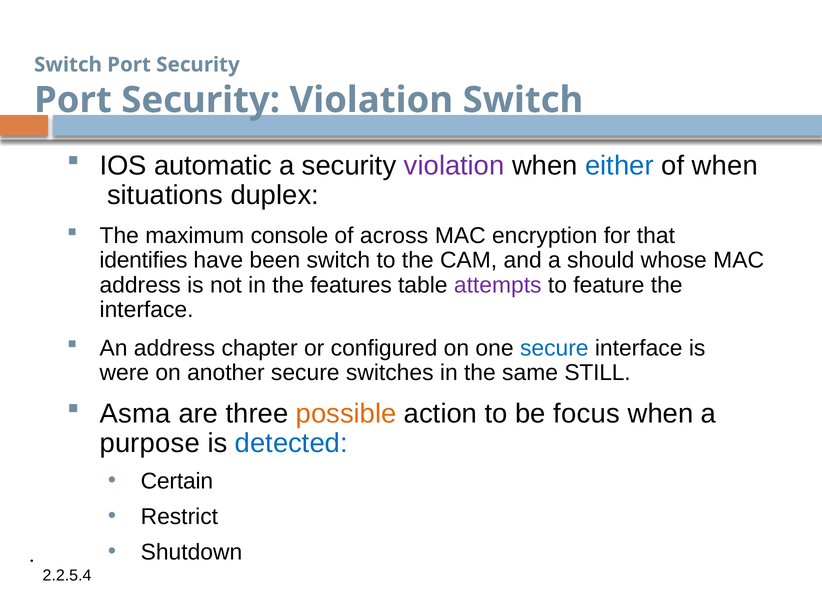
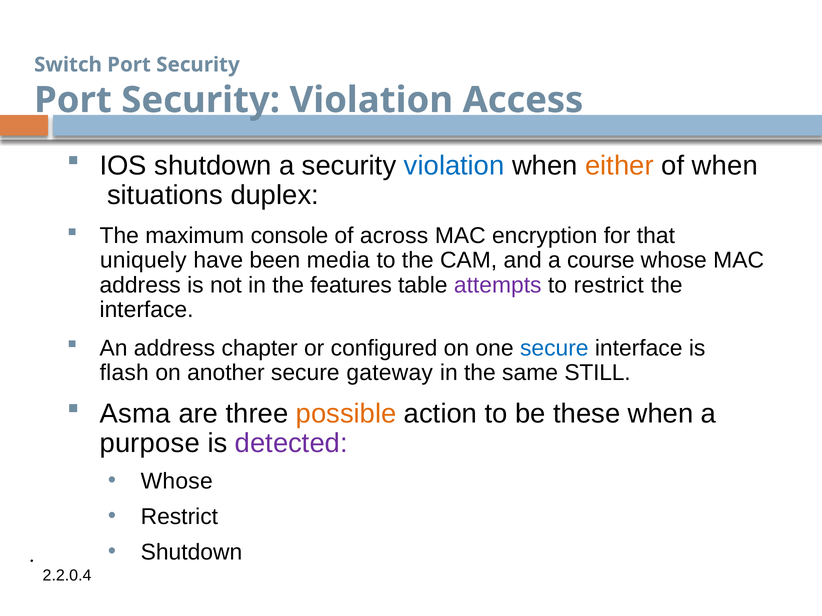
Violation Switch: Switch -> Access
IOS automatic: automatic -> shutdown
violation at (454, 166) colour: purple -> blue
either colour: blue -> orange
identifies: identifies -> uniquely
been switch: switch -> media
should: should -> course
to feature: feature -> restrict
were: were -> flash
switches: switches -> gateway
focus: focus -> these
detected colour: blue -> purple
Certain at (177, 482): Certain -> Whose
2.2.5.4: 2.2.5.4 -> 2.2.0.4
